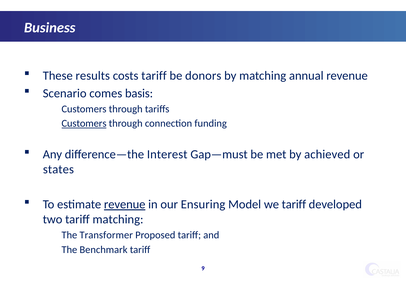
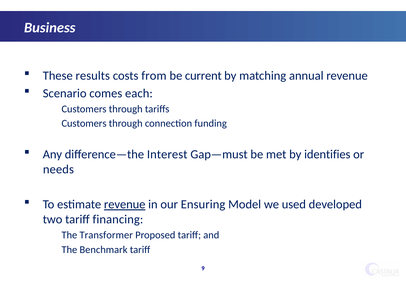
costs tariff: tariff -> from
donors: donors -> current
basis: basis -> each
Customers at (84, 124) underline: present -> none
achieved: achieved -> identifies
states: states -> needs
we tariff: tariff -> used
tariff matching: matching -> financing
